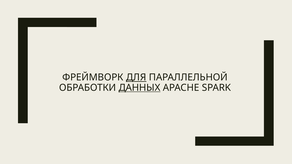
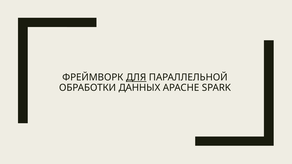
ДАННЫХ underline: present -> none
